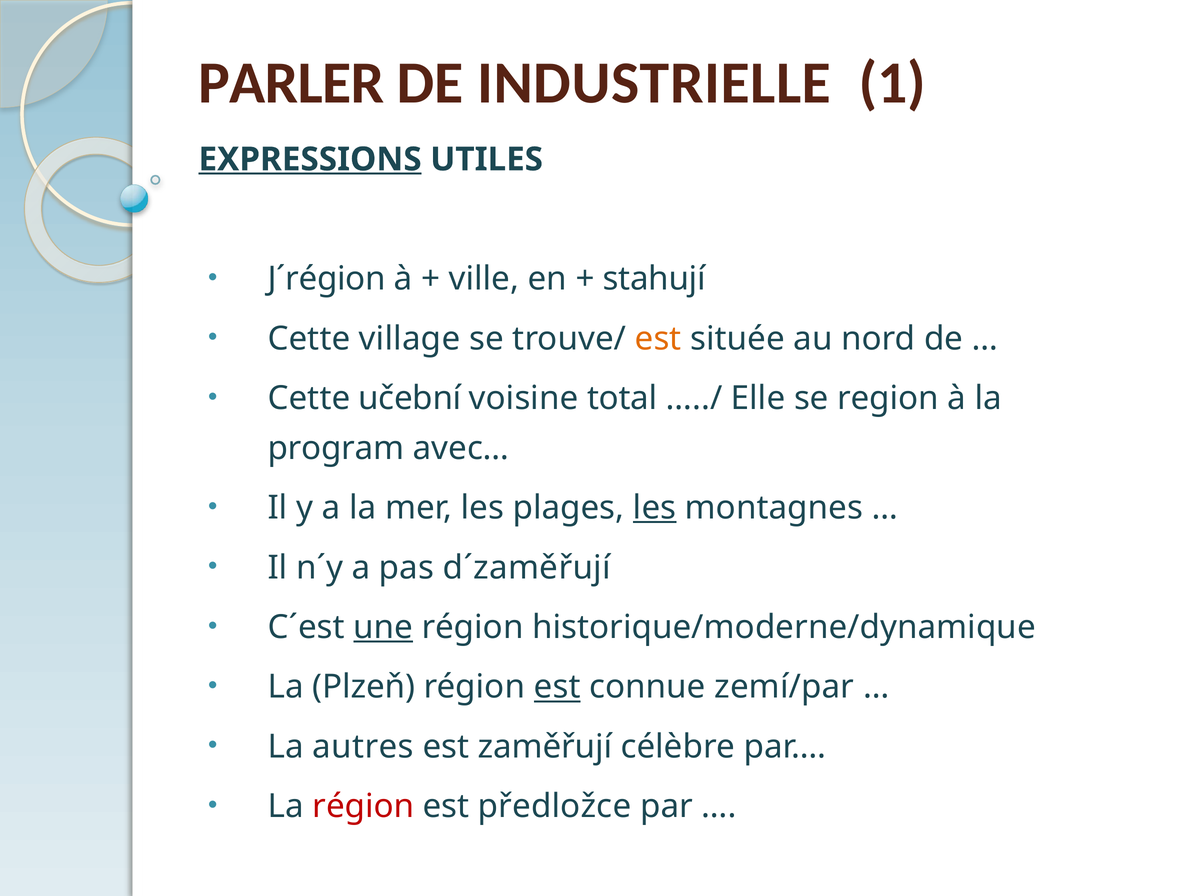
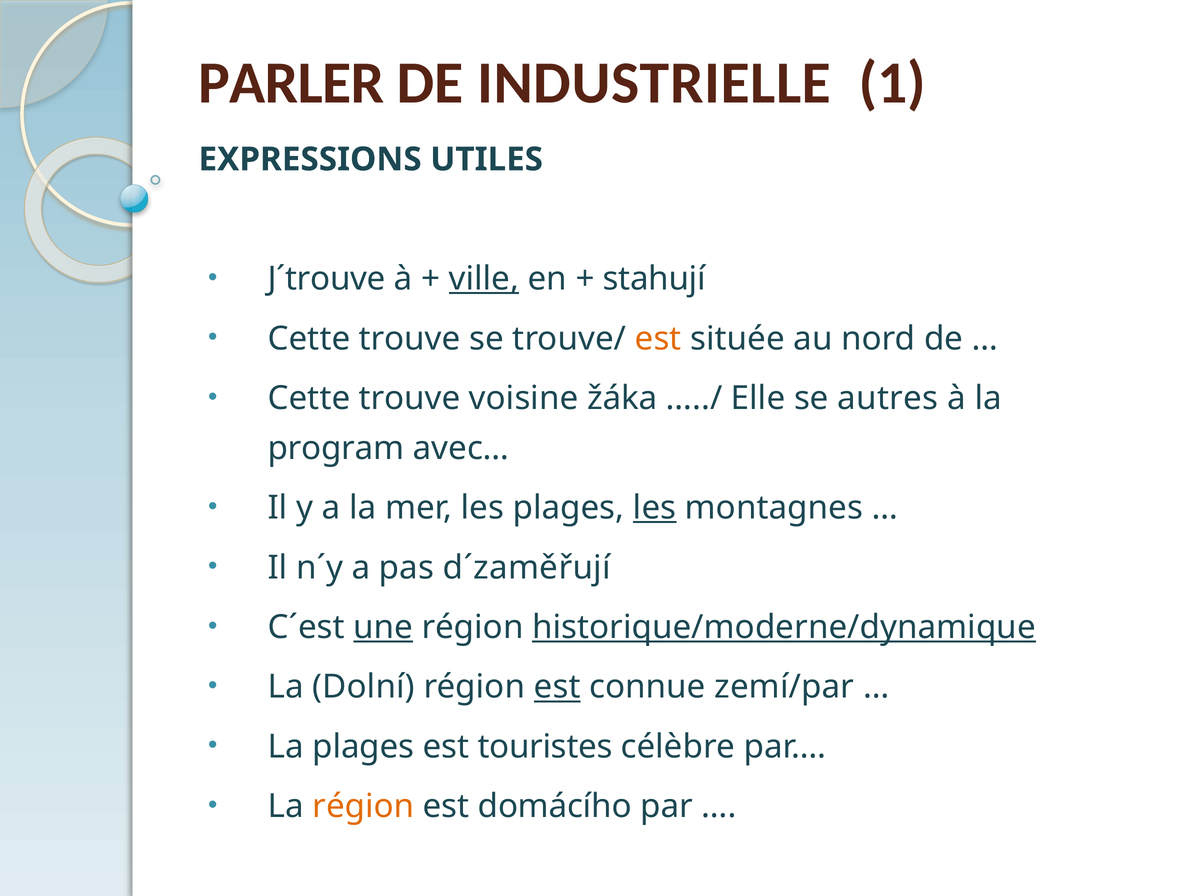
EXPRESSIONS underline: present -> none
J´région: J´région -> J´trouve
ville underline: none -> present
village at (410, 339): village -> trouve
učební at (410, 398): učební -> trouve
total: total -> žáka
region: region -> autres
historique/moderne/dynamique underline: none -> present
Plzeň: Plzeň -> Dolní
La autres: autres -> plages
zaměřují: zaměřují -> touristes
région at (363, 807) colour: red -> orange
předložce: předložce -> domácího
